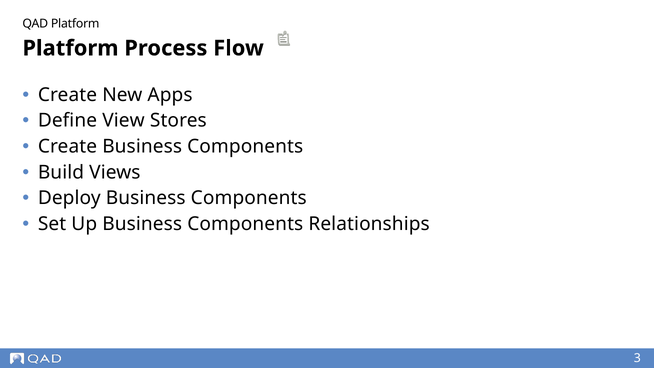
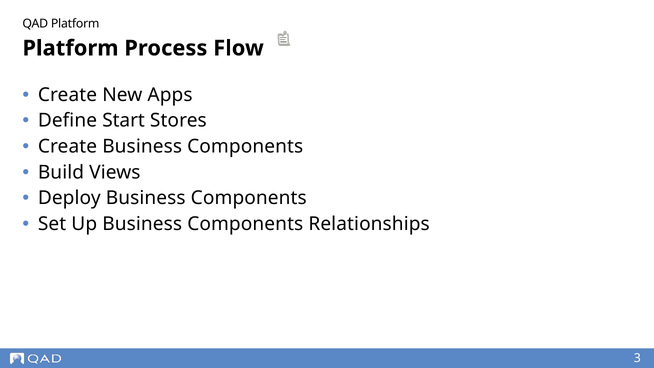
View: View -> Start
